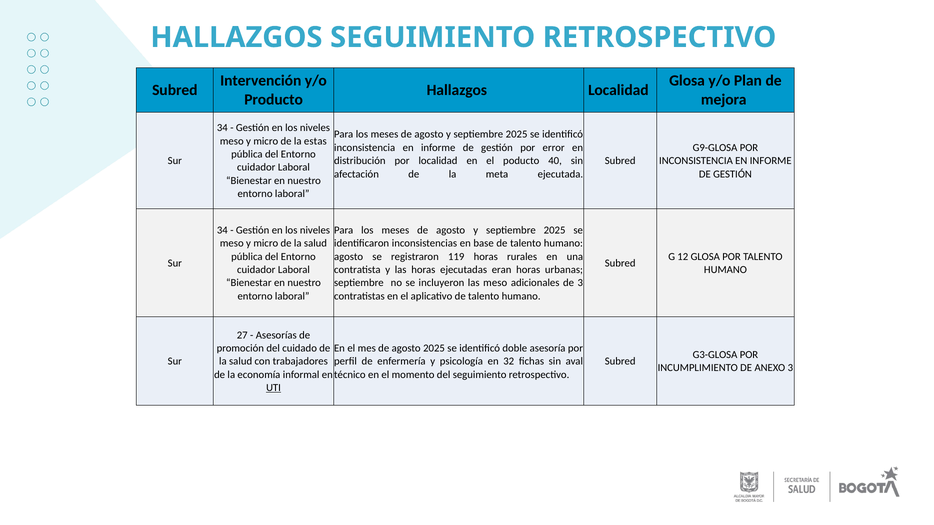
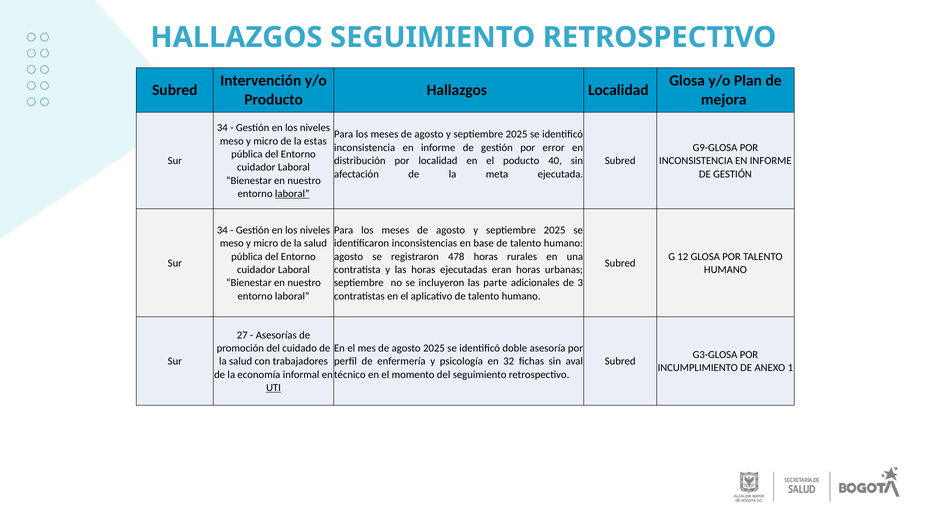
laboral at (292, 194) underline: none -> present
119: 119 -> 478
las meso: meso -> parte
ANEXO 3: 3 -> 1
